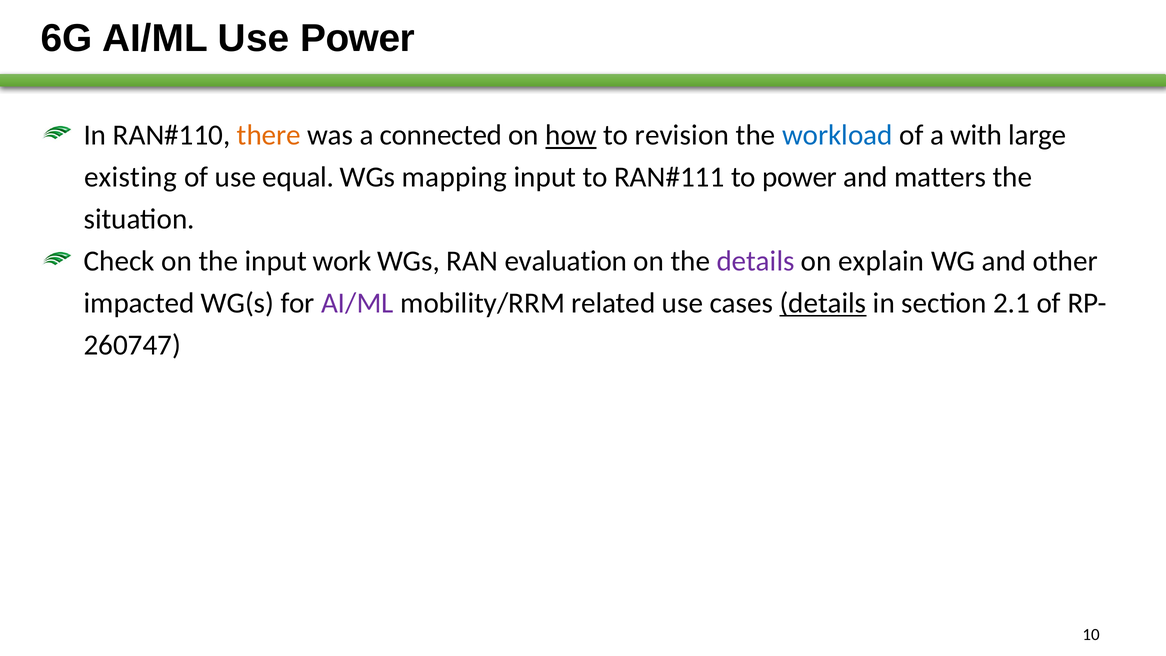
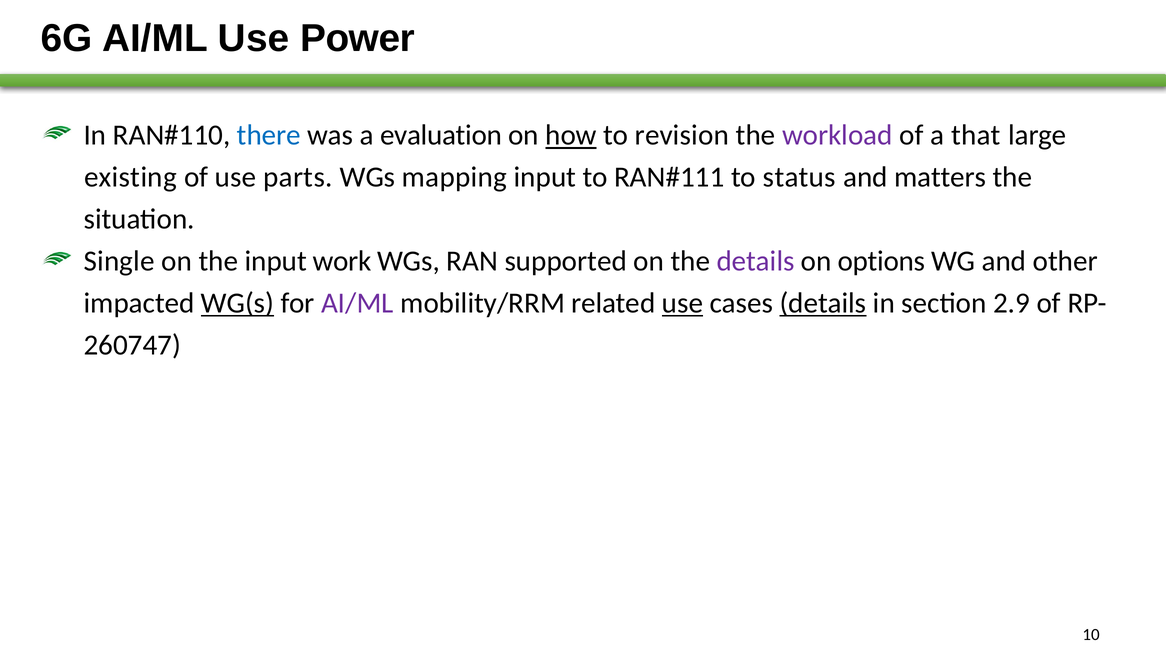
there colour: orange -> blue
connected: connected -> evaluation
workload colour: blue -> purple
with: with -> that
equal: equal -> parts
to power: power -> status
Check: Check -> Single
evaluation: evaluation -> supported
explain: explain -> options
WG(s underline: none -> present
use at (682, 303) underline: none -> present
2.1: 2.1 -> 2.9
